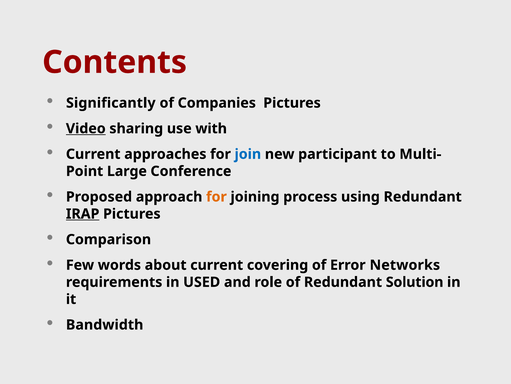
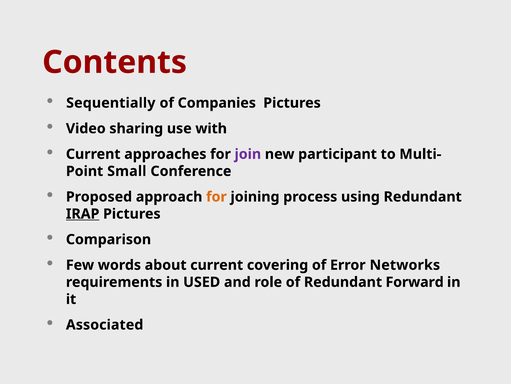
Significantly: Significantly -> Sequentially
Video underline: present -> none
join colour: blue -> purple
Large: Large -> Small
Solution: Solution -> Forward
Bandwidth: Bandwidth -> Associated
